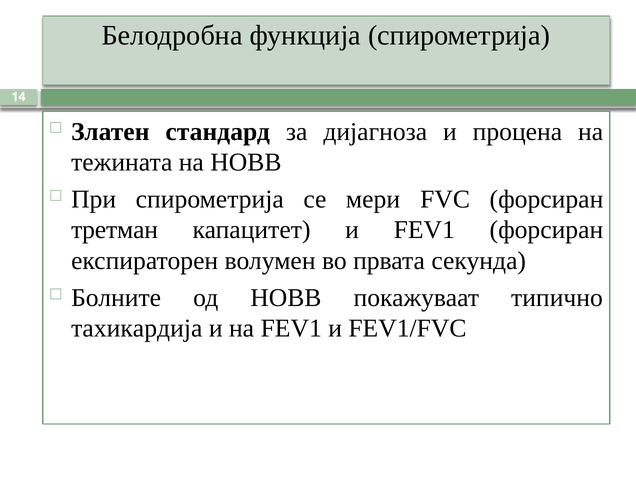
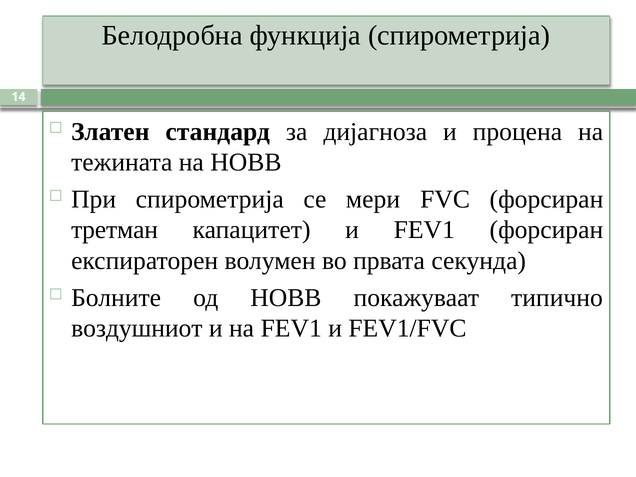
тахикардија: тахикардија -> воздушниот
